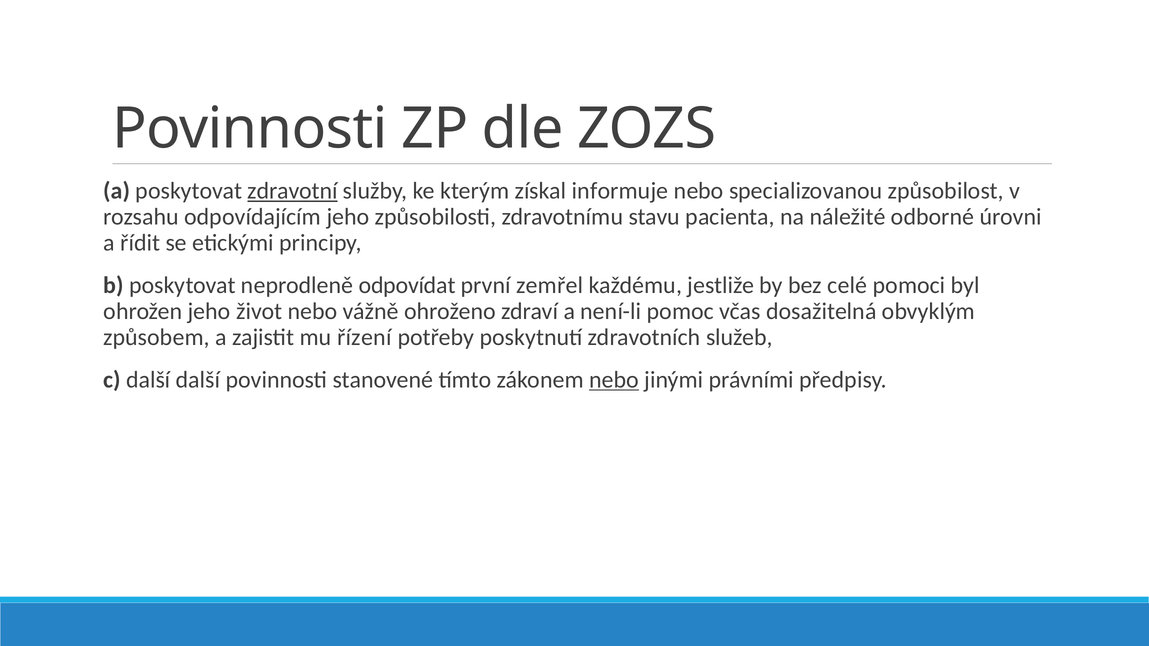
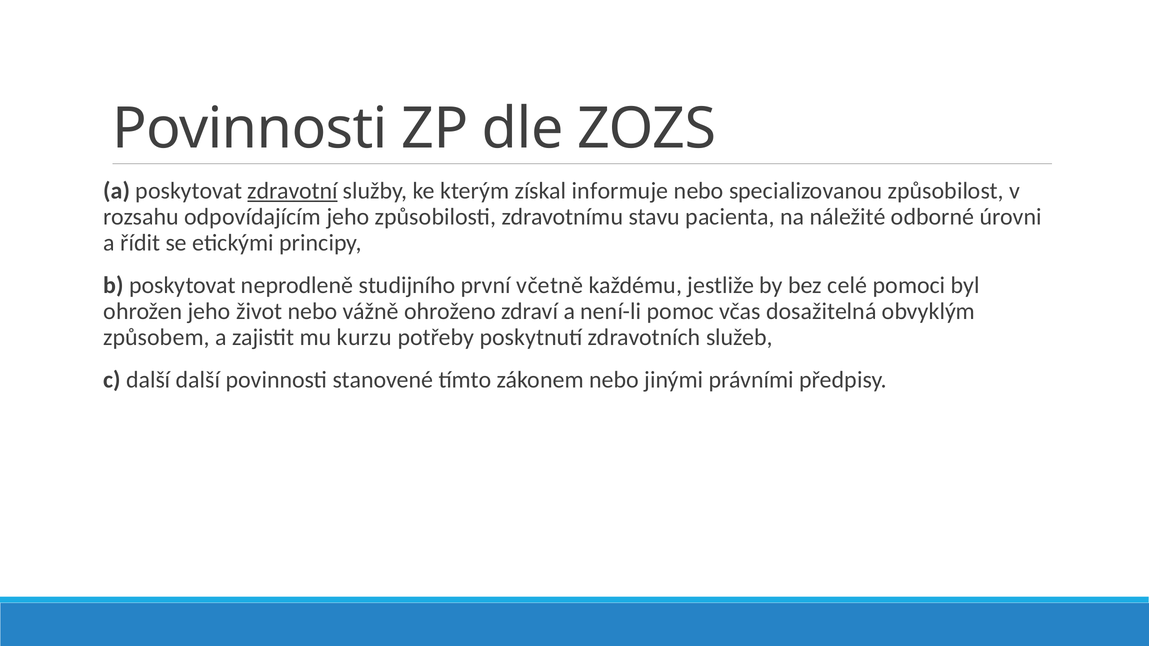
odpovídat: odpovídat -> studijního
zemřel: zemřel -> včetně
řízení: řízení -> kurzu
nebo at (614, 380) underline: present -> none
